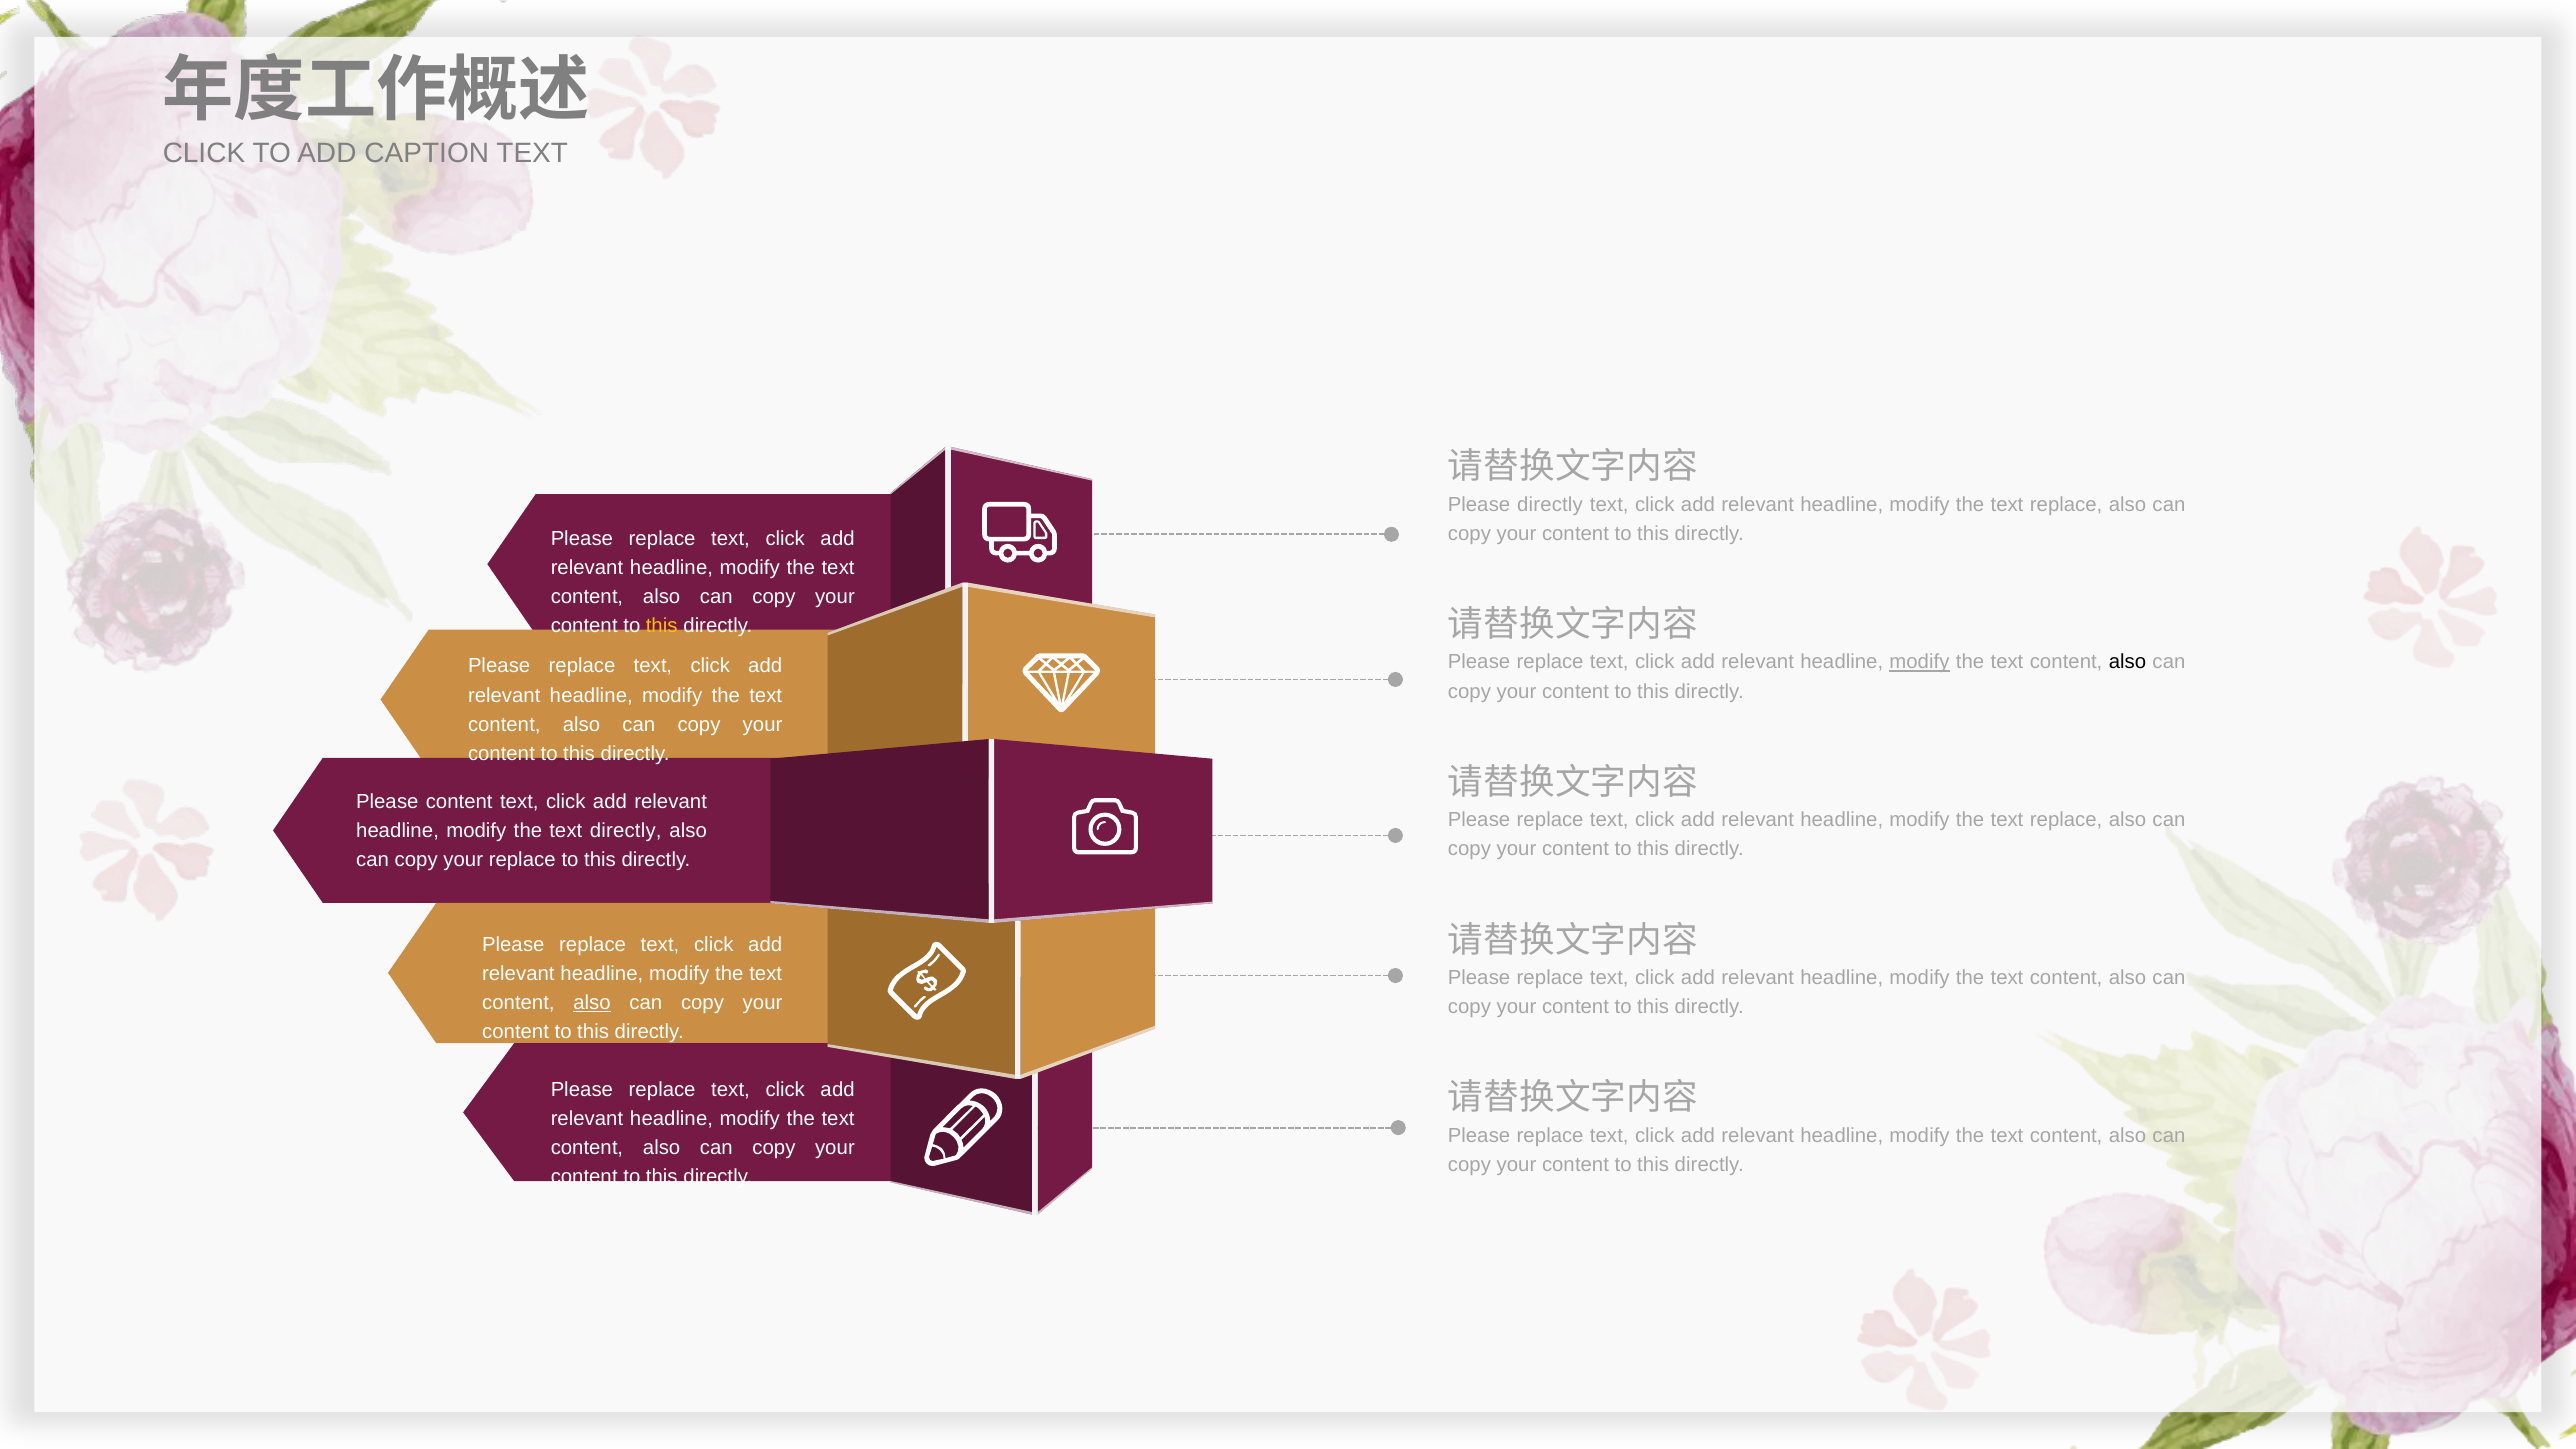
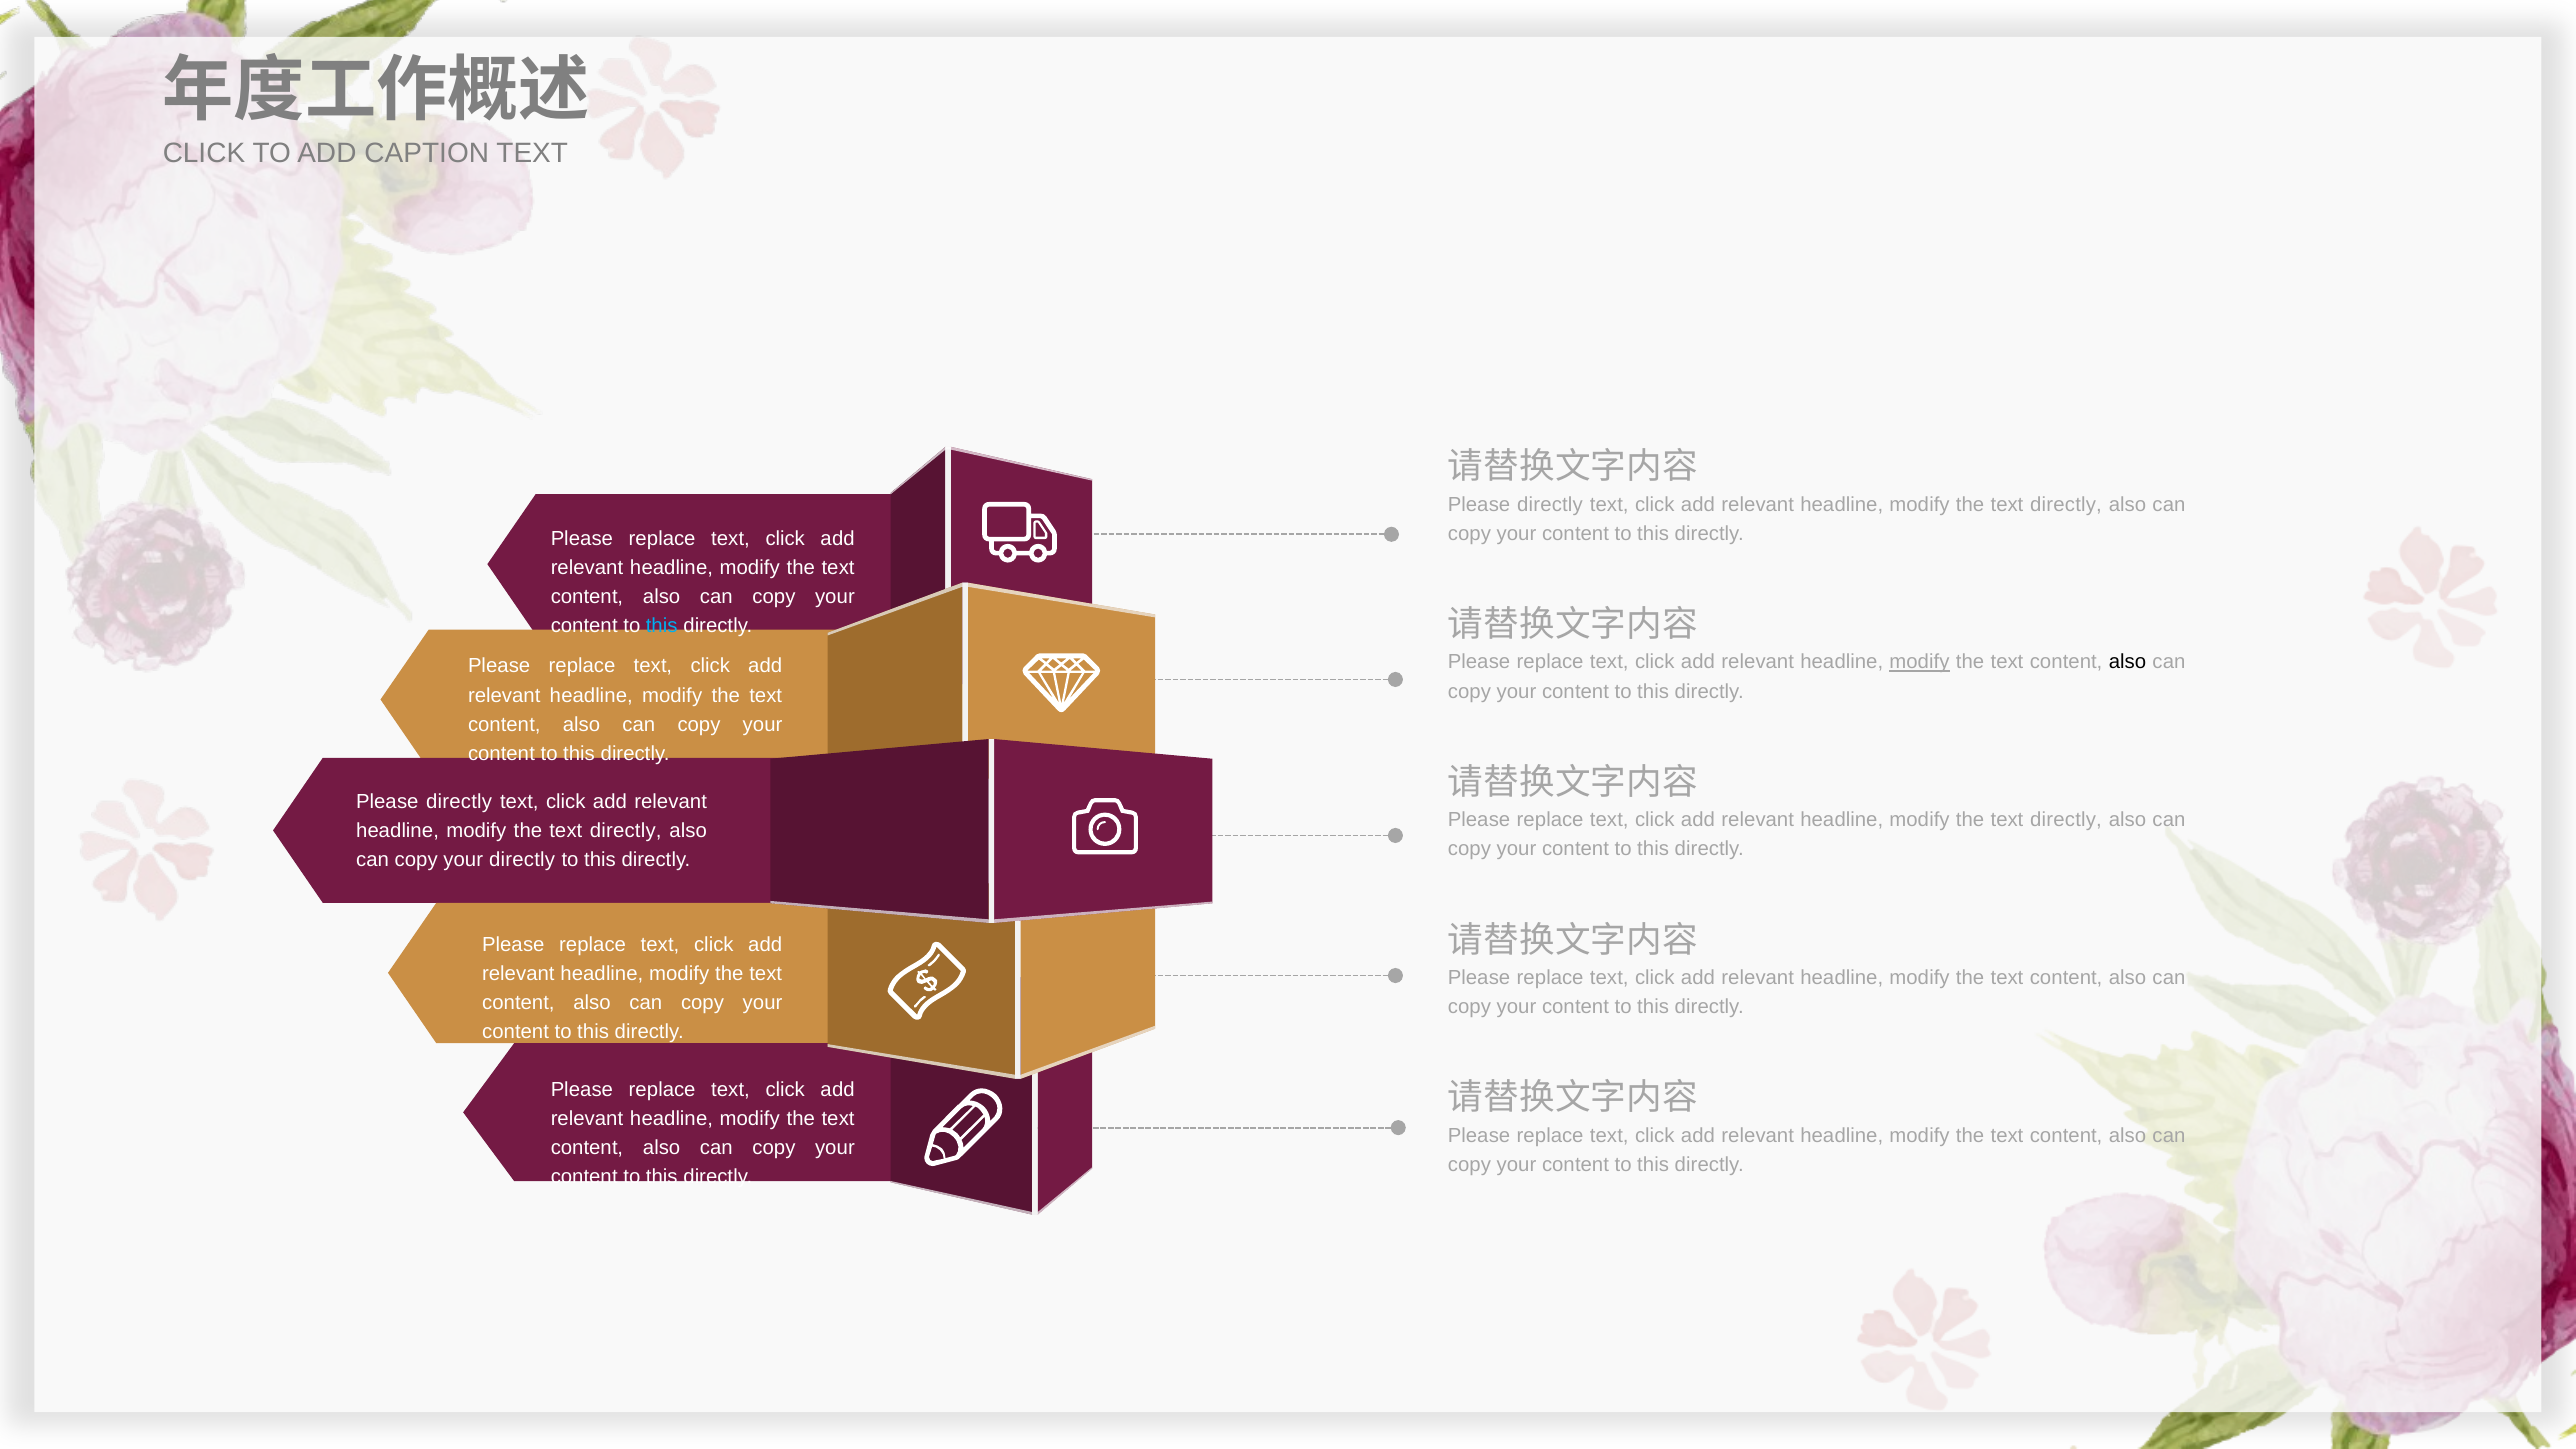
replace at (2066, 504): replace -> directly
this at (662, 626) colour: yellow -> light blue
content at (459, 802): content -> directly
replace at (2066, 820): replace -> directly
your replace: replace -> directly
also at (592, 1003) underline: present -> none
